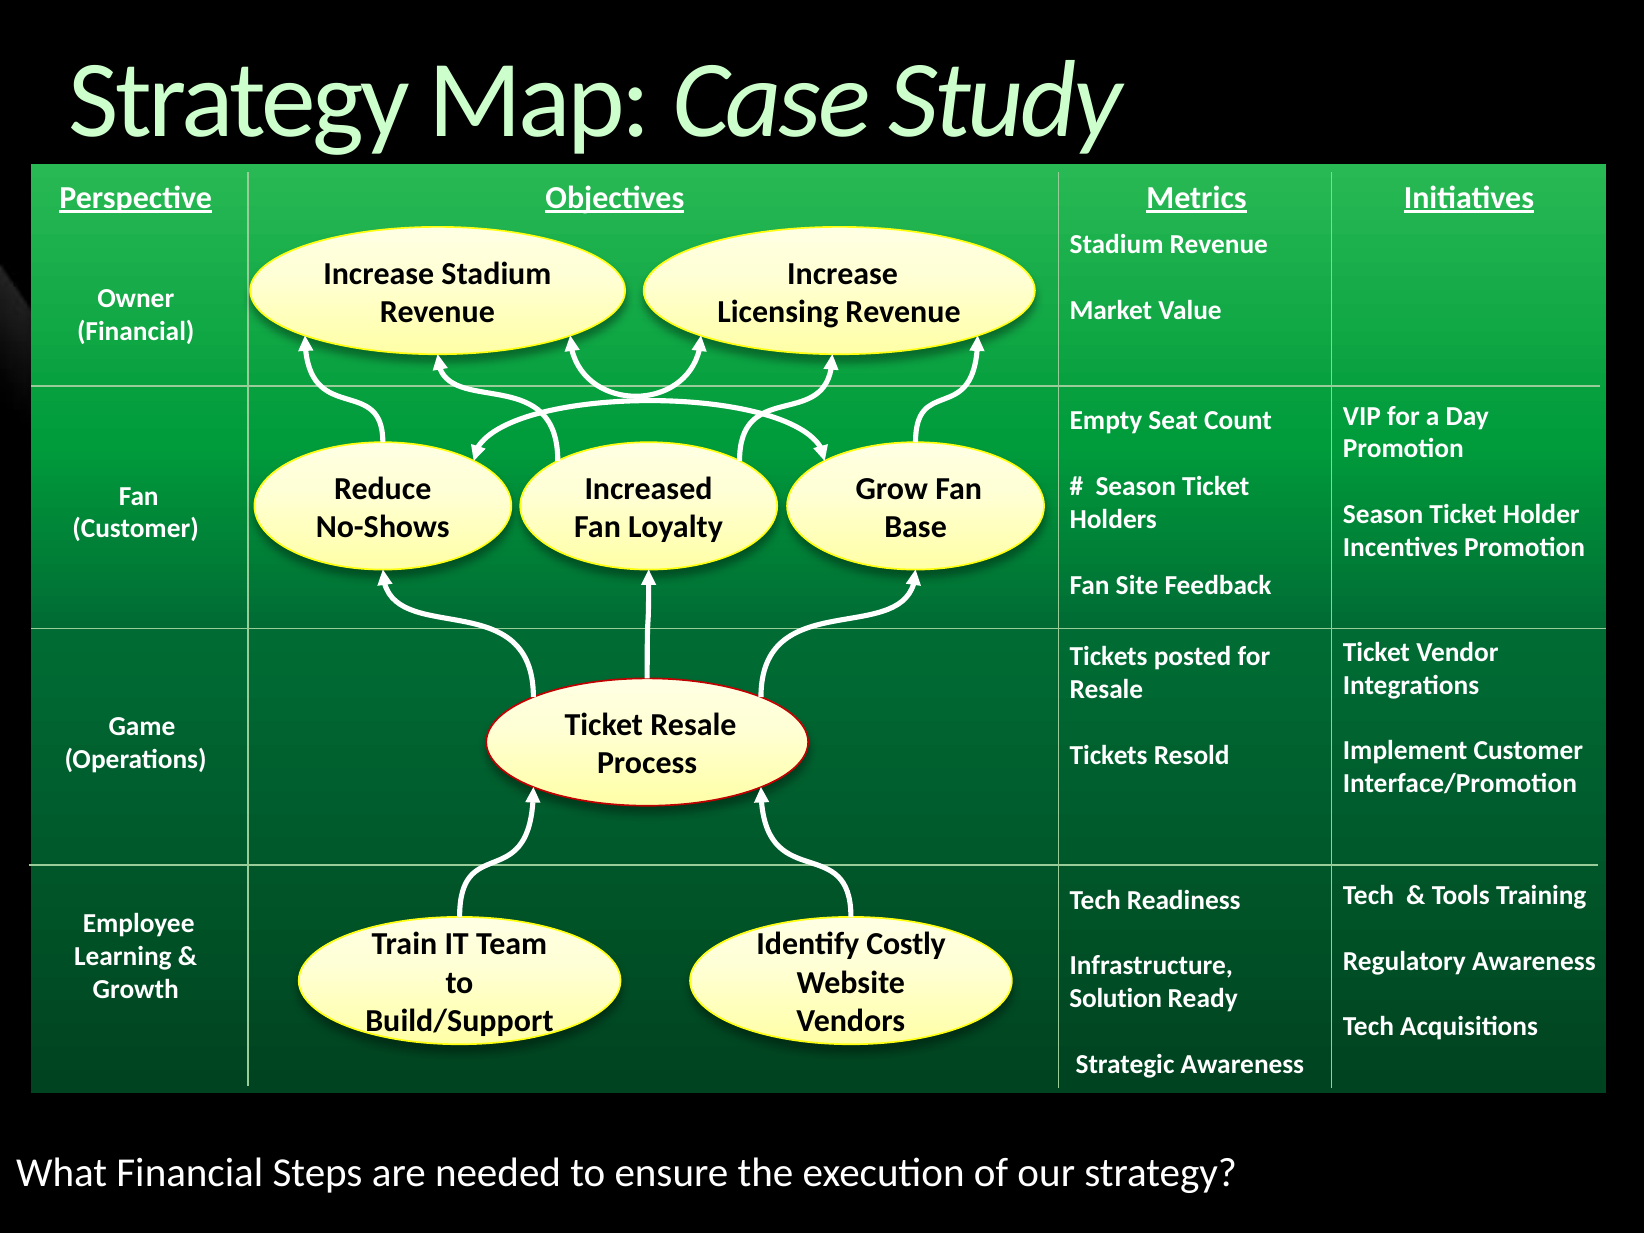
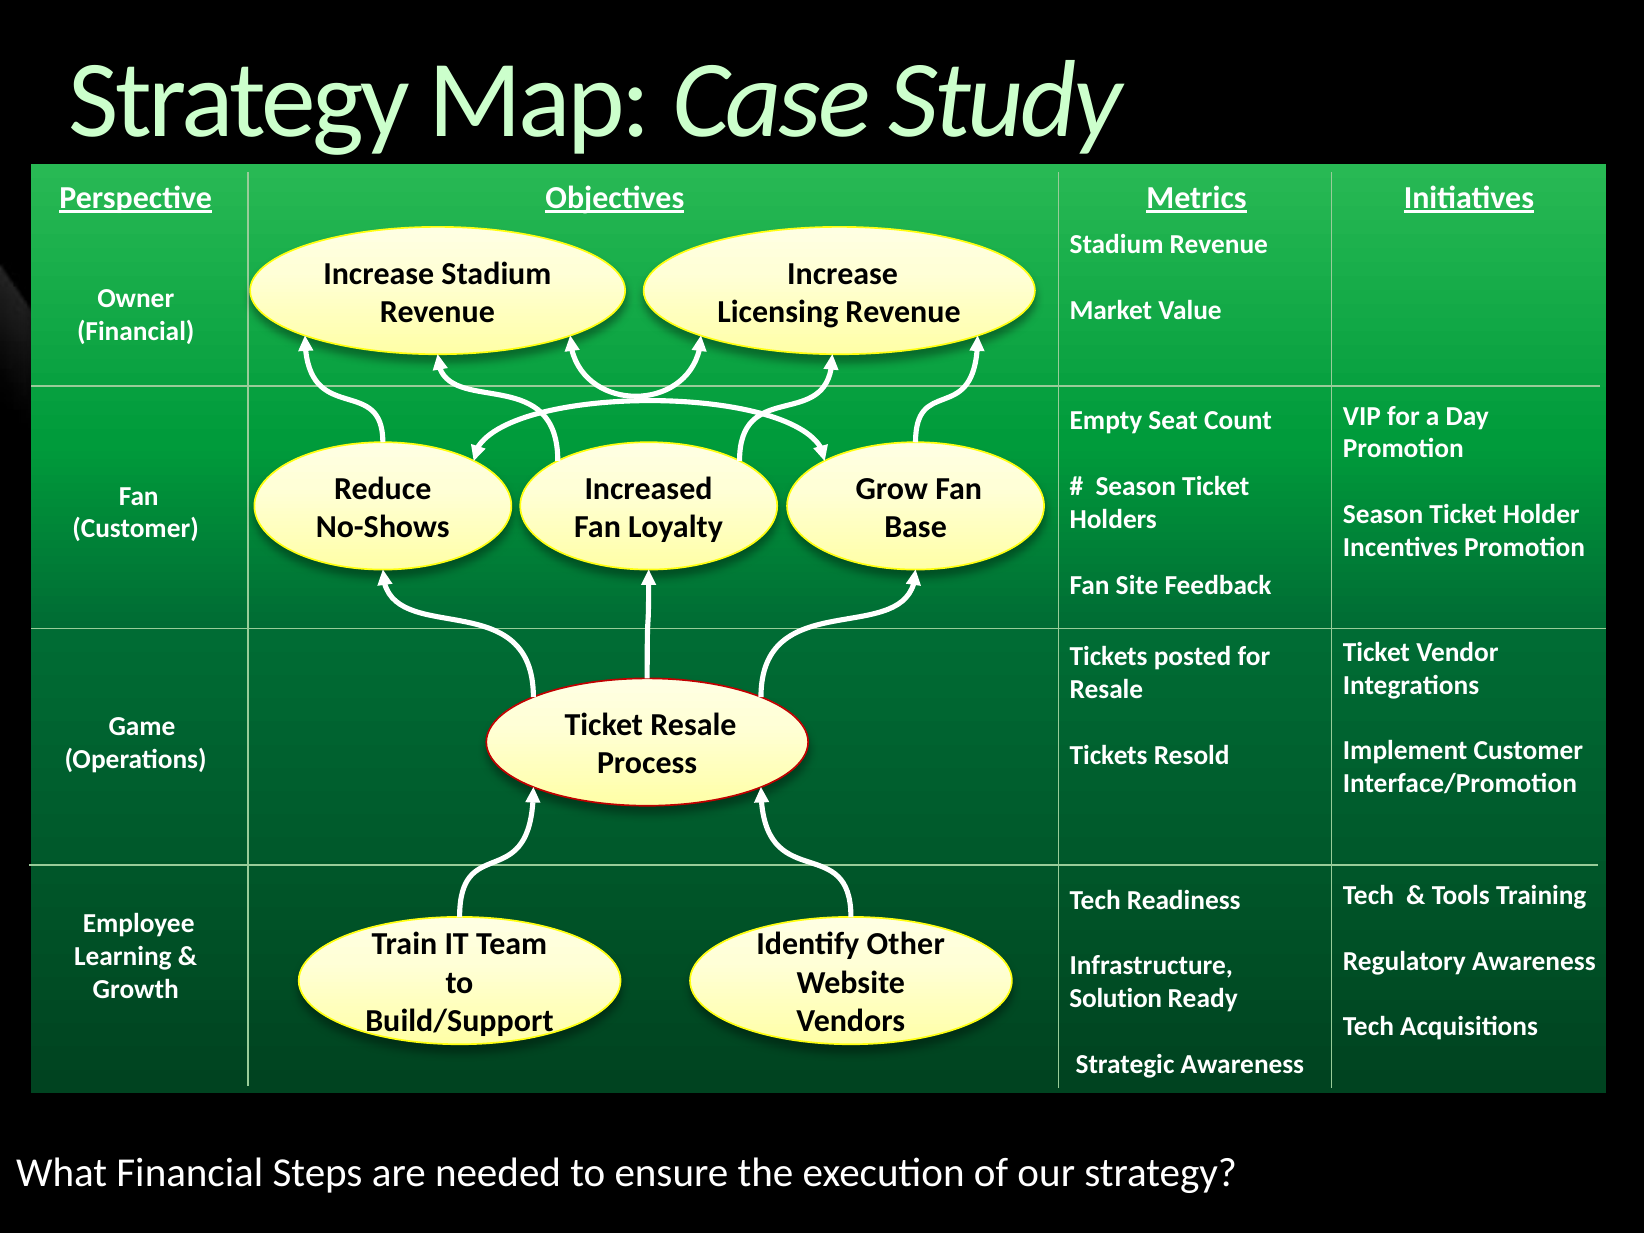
Costly: Costly -> Other
